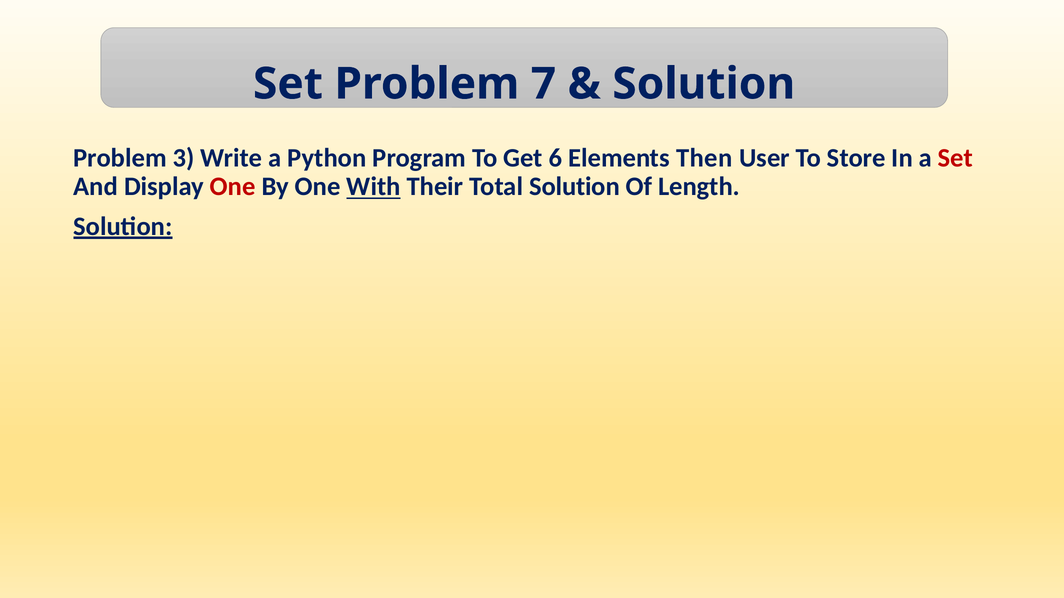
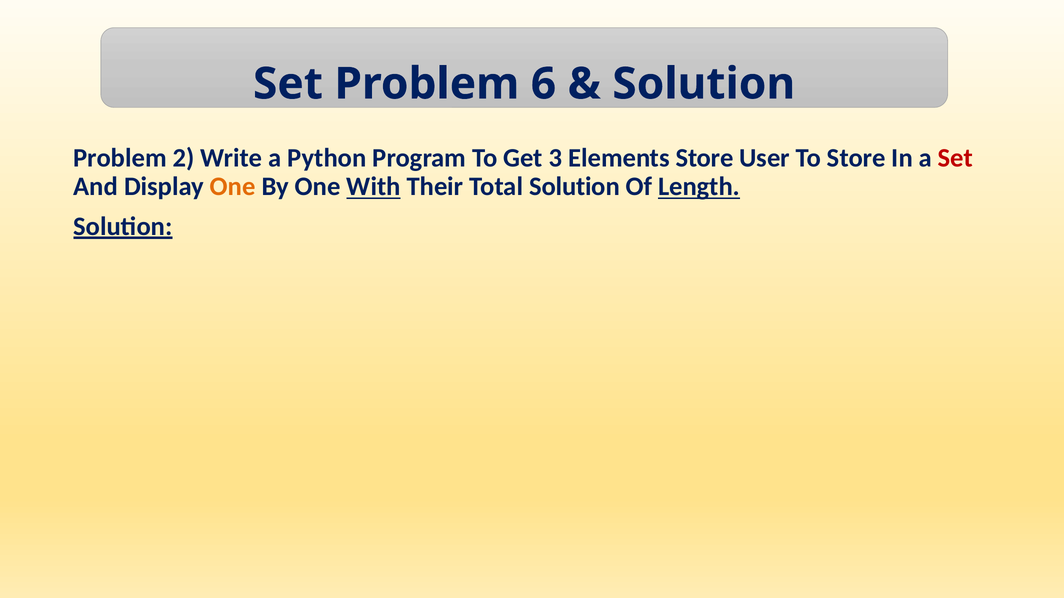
7: 7 -> 6
3: 3 -> 2
6: 6 -> 3
Elements Then: Then -> Store
One at (233, 187) colour: red -> orange
Length underline: none -> present
